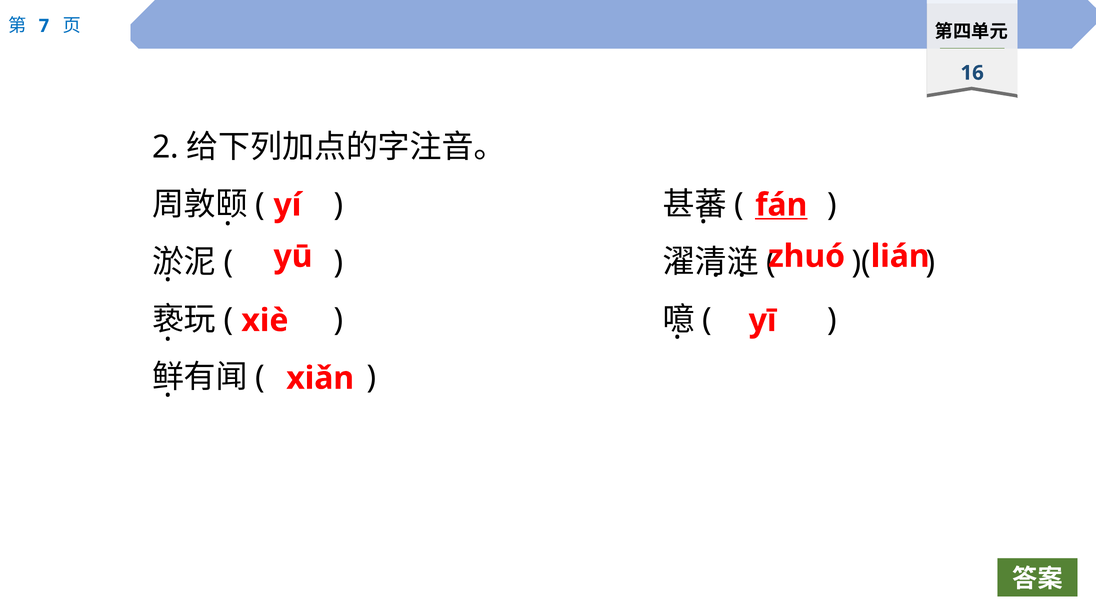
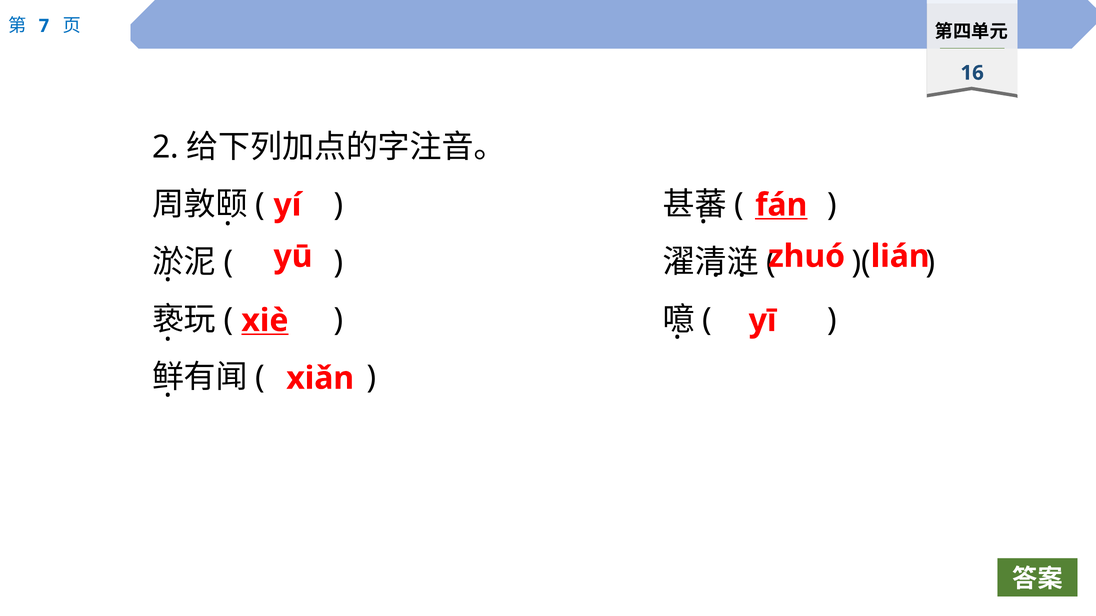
xiè underline: none -> present
